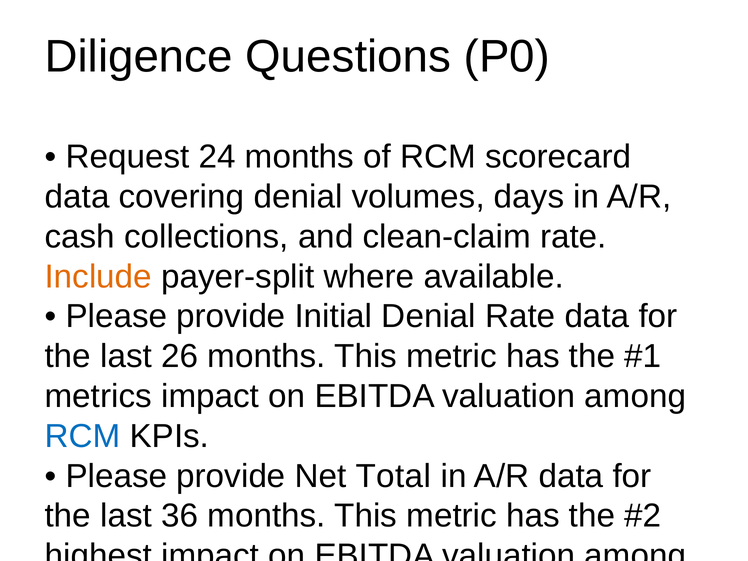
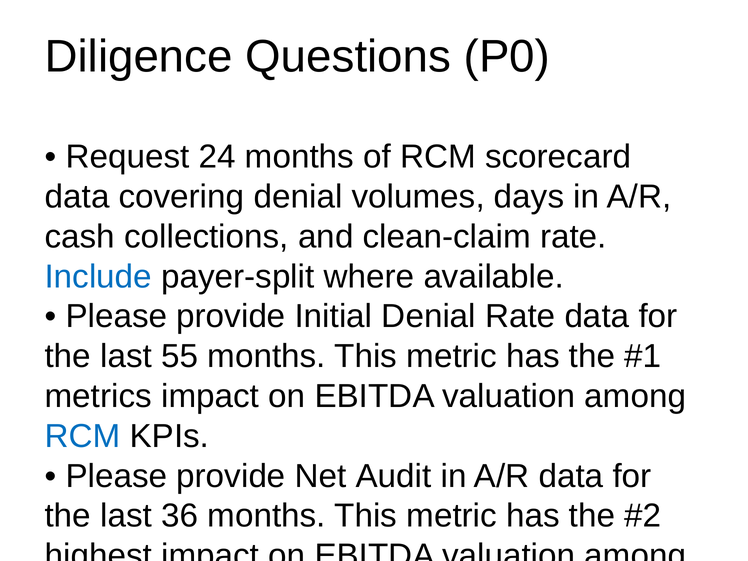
Include colour: orange -> blue
26: 26 -> 55
Total: Total -> Audit
